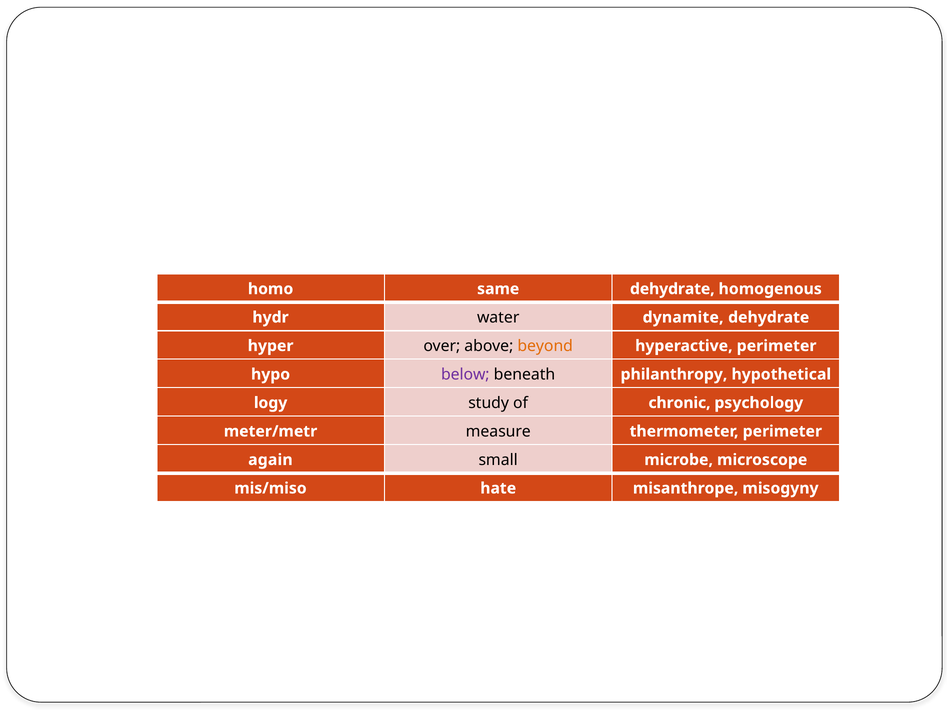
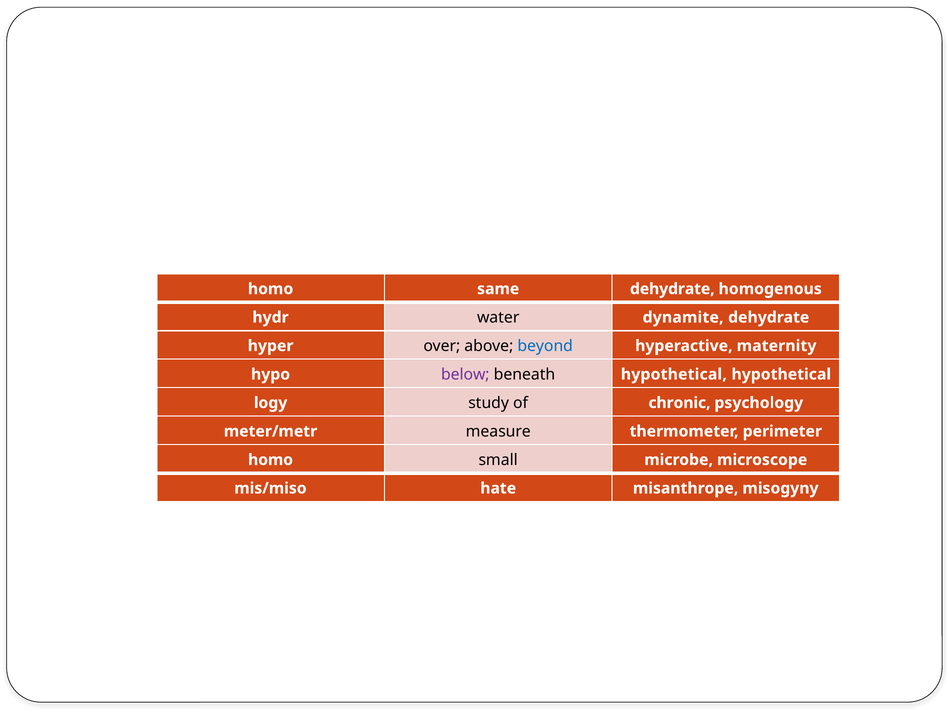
beyond colour: orange -> blue
hyperactive perimeter: perimeter -> maternity
beneath philanthropy: philanthropy -> hypothetical
again at (270, 460): again -> homo
